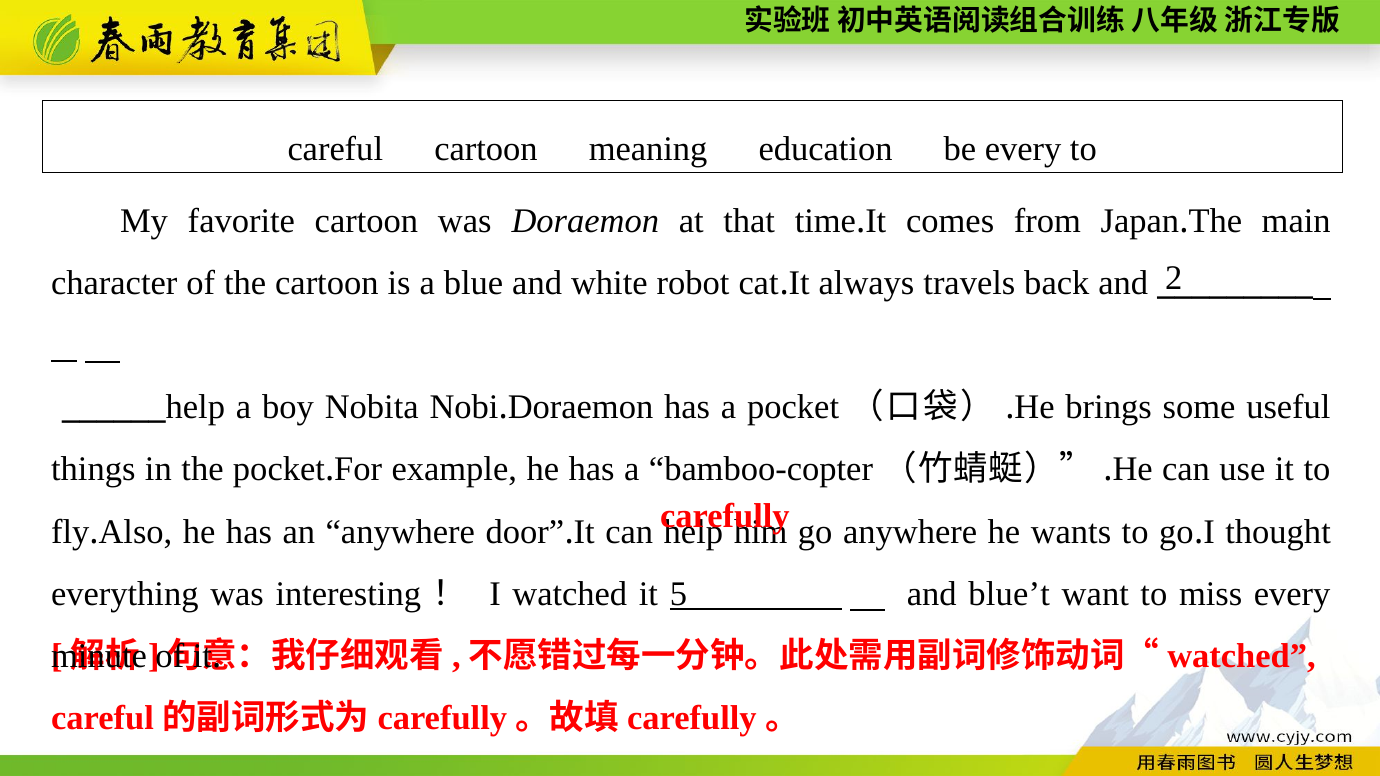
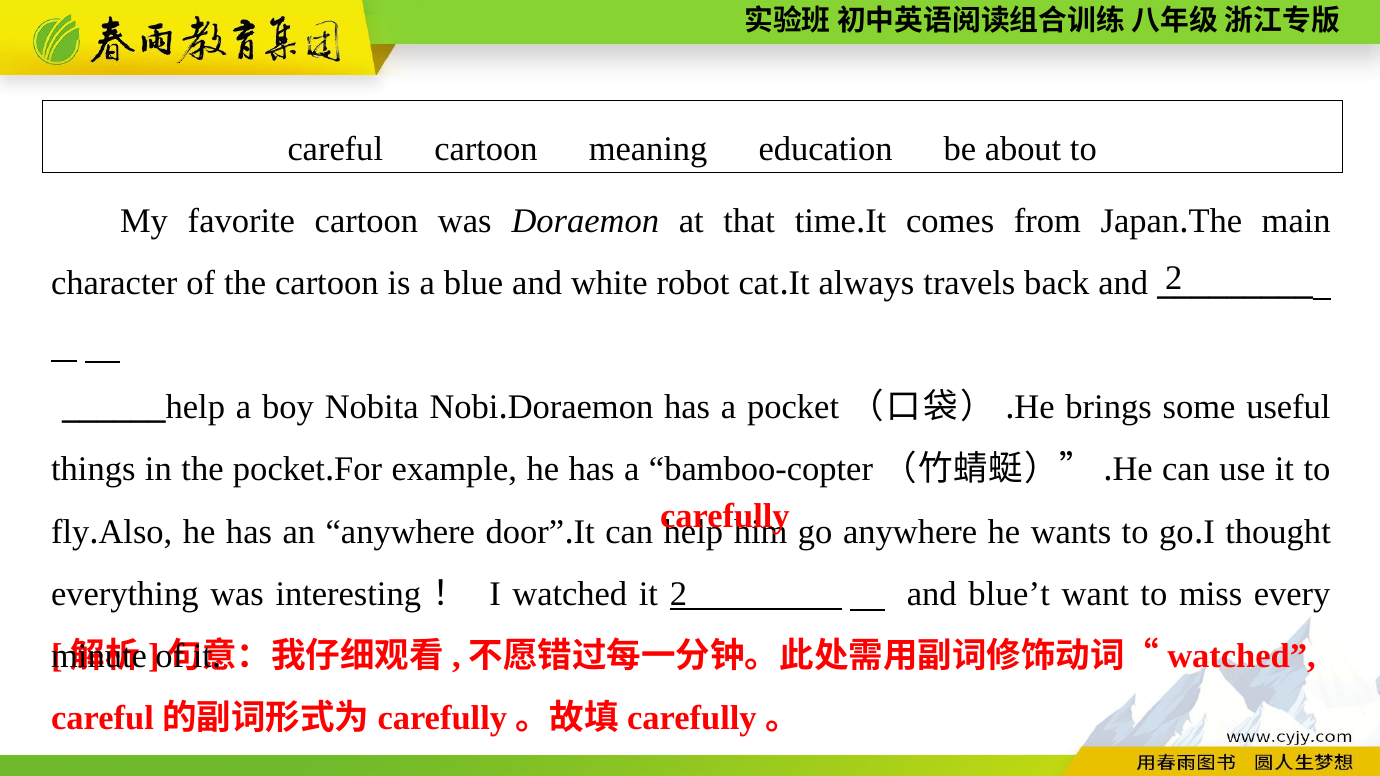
be every: every -> about
it 5: 5 -> 2
